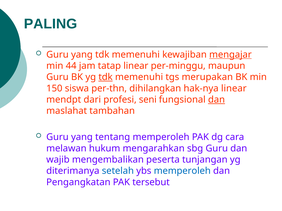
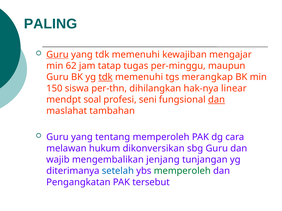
Guru at (57, 55) underline: none -> present
mengajar underline: present -> none
44: 44 -> 62
tatap linear: linear -> tugas
merupakan: merupakan -> merangkap
dari: dari -> soal
mengarahkan: mengarahkan -> dikonversikan
peserta: peserta -> jenjang
memperoleh at (182, 171) colour: blue -> green
